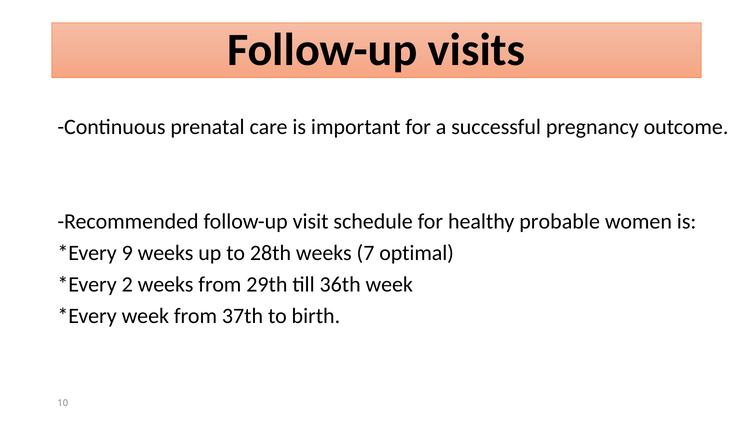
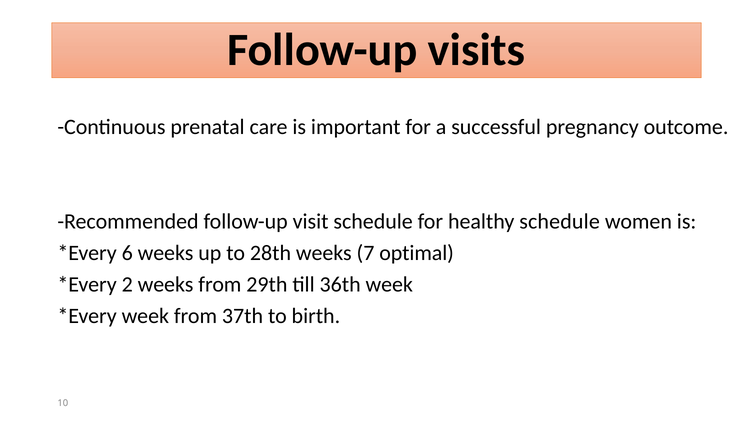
healthy probable: probable -> schedule
9: 9 -> 6
